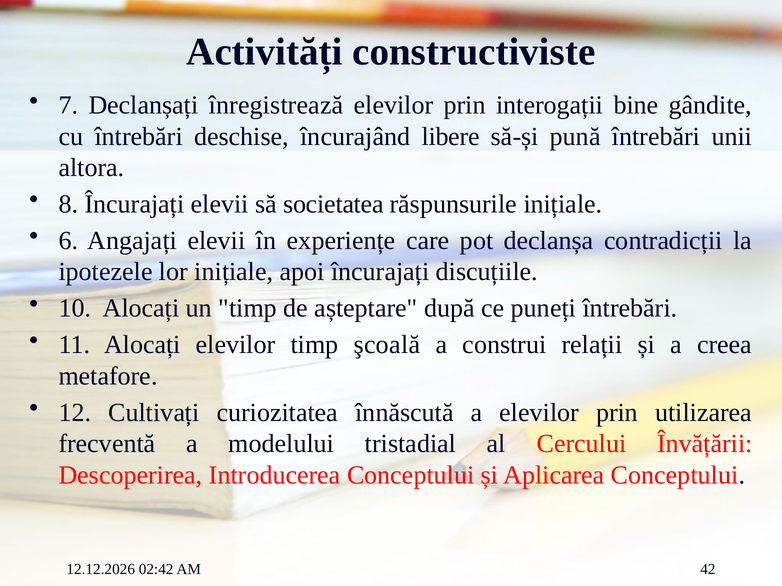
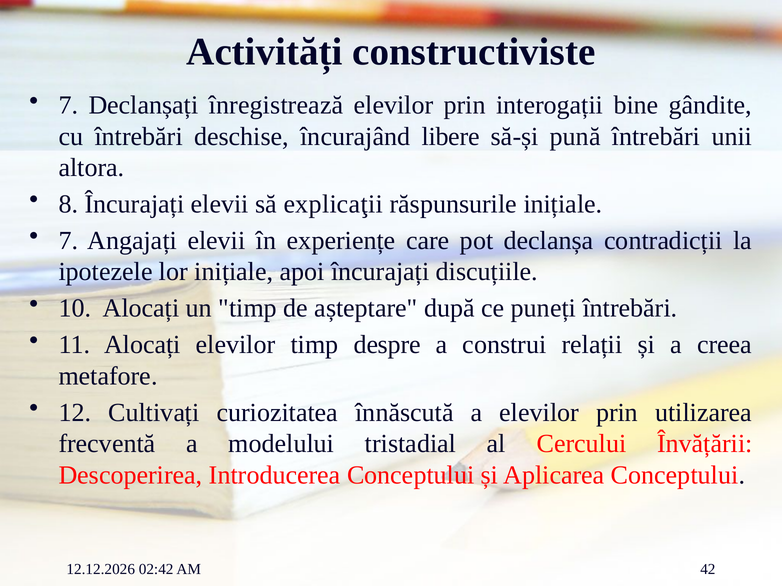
societatea: societatea -> explicaţii
6 at (68, 241): 6 -> 7
şcoală: şcoală -> despre
